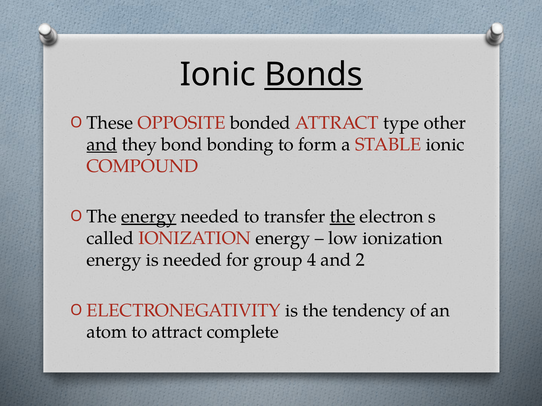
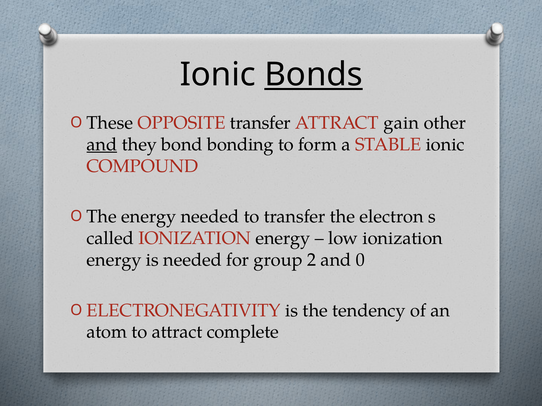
OPPOSITE bonded: bonded -> transfer
type: type -> gain
energy at (149, 217) underline: present -> none
the at (342, 217) underline: present -> none
4: 4 -> 2
2: 2 -> 0
